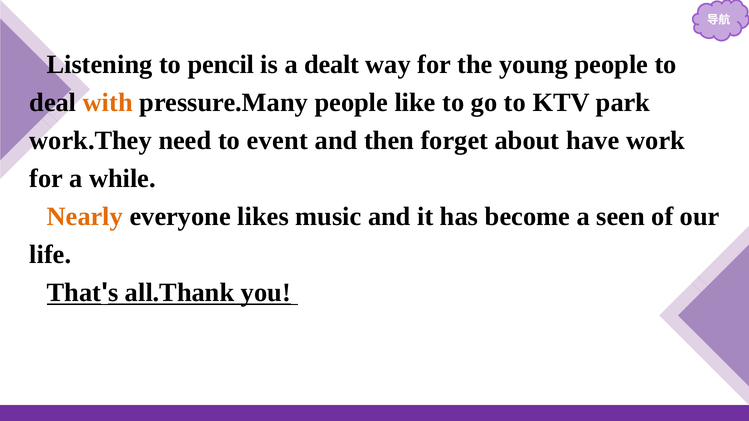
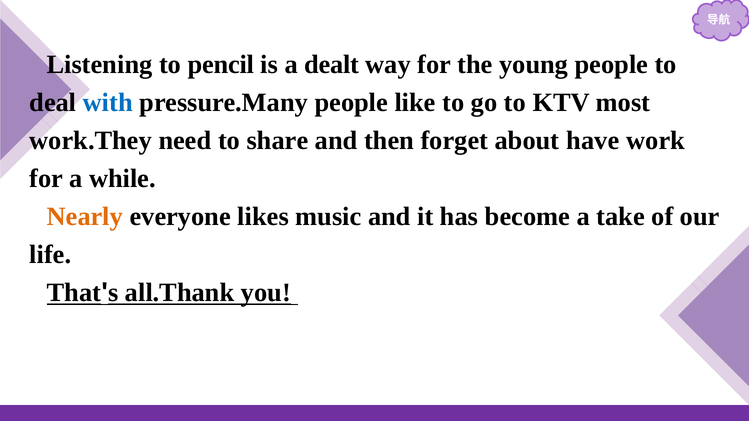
with colour: orange -> blue
park: park -> most
event: event -> share
seen: seen -> take
